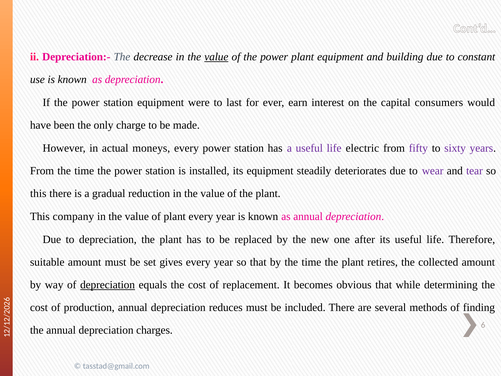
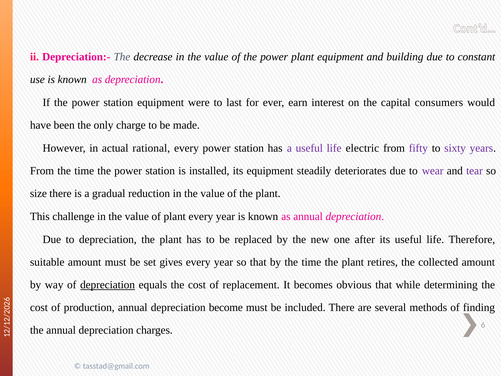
value at (216, 57) underline: present -> none
moneys: moneys -> rational
this at (38, 193): this -> size
company: company -> challenge
reduces: reduces -> become
